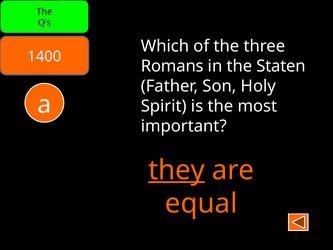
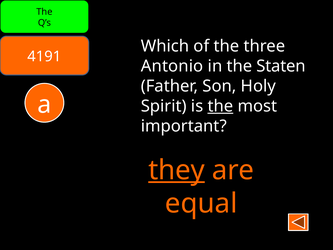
1400: 1400 -> 4191
Romans: Romans -> Antonio
the at (220, 106) underline: none -> present
